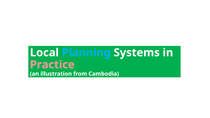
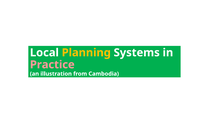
Planning colour: light blue -> yellow
